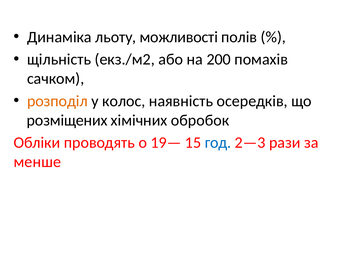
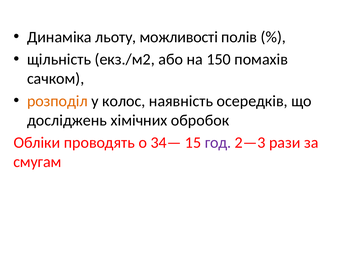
200: 200 -> 150
розміщених: розміщених -> досліджень
19—: 19— -> 34—
год colour: blue -> purple
менше: менше -> смугам
